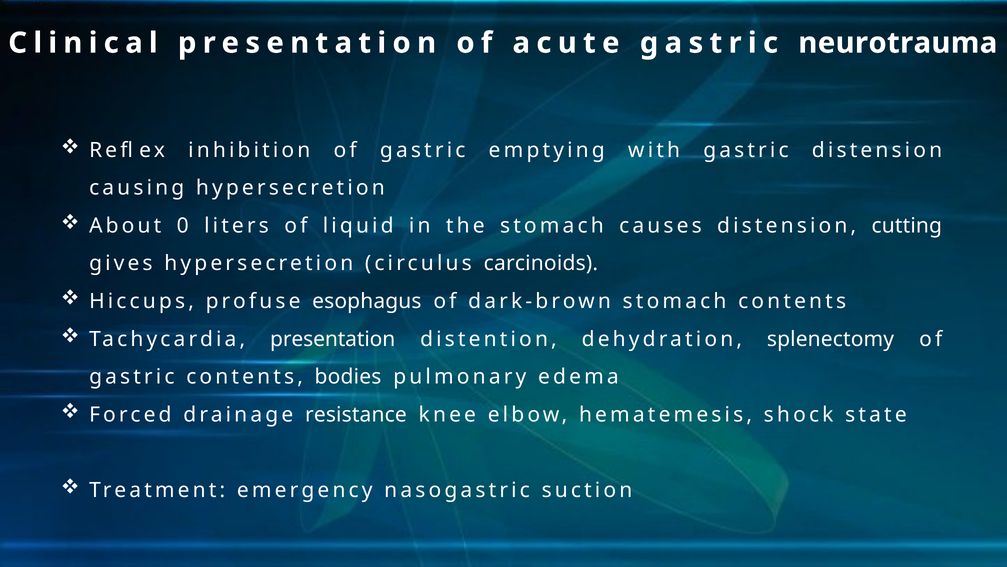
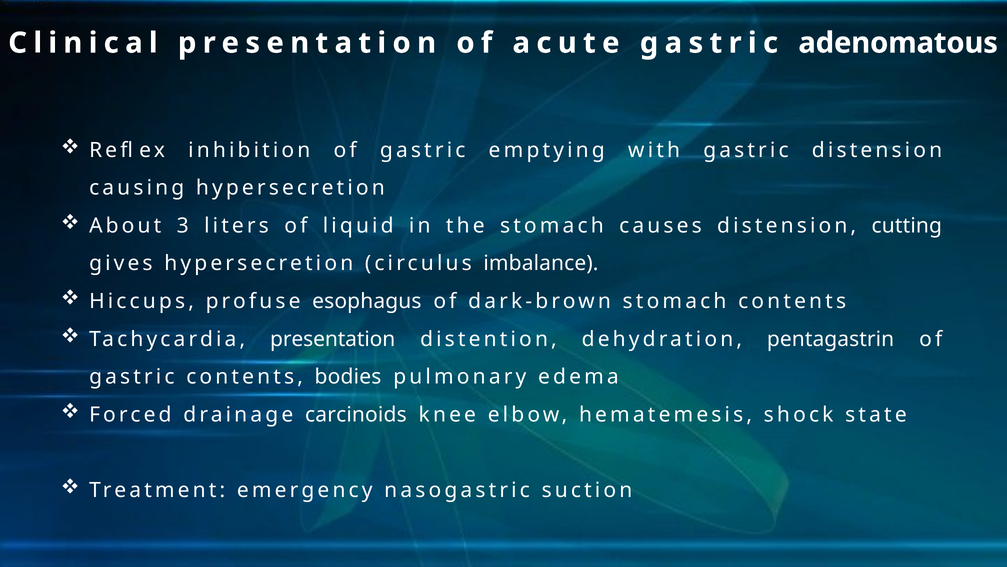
neurotrauma: neurotrauma -> adenomatous
0: 0 -> 3
carcinoids: carcinoids -> imbalance
splenectomy: splenectomy -> pentagastrin
resistance: resistance -> carcinoids
